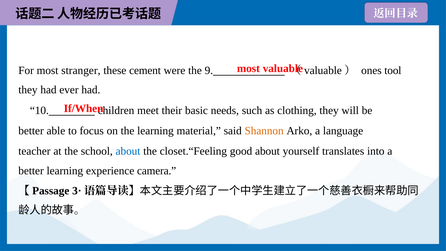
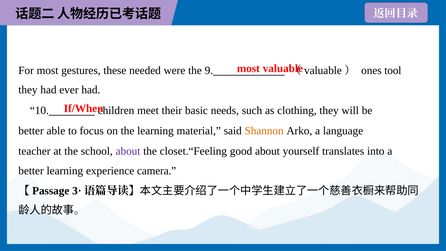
stranger: stranger -> gestures
cement: cement -> needed
about at (128, 151) colour: blue -> purple
